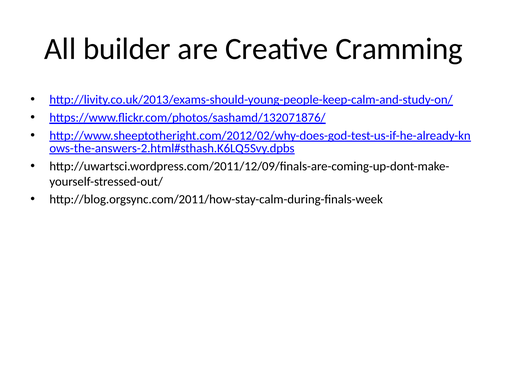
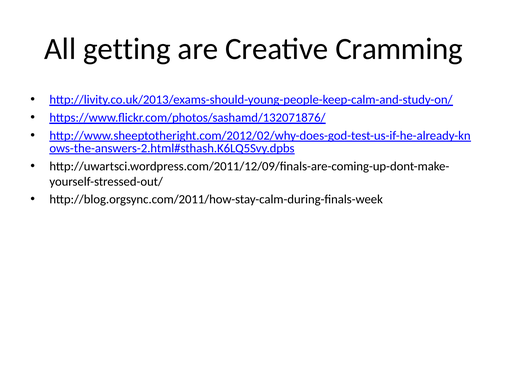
builder: builder -> getting
